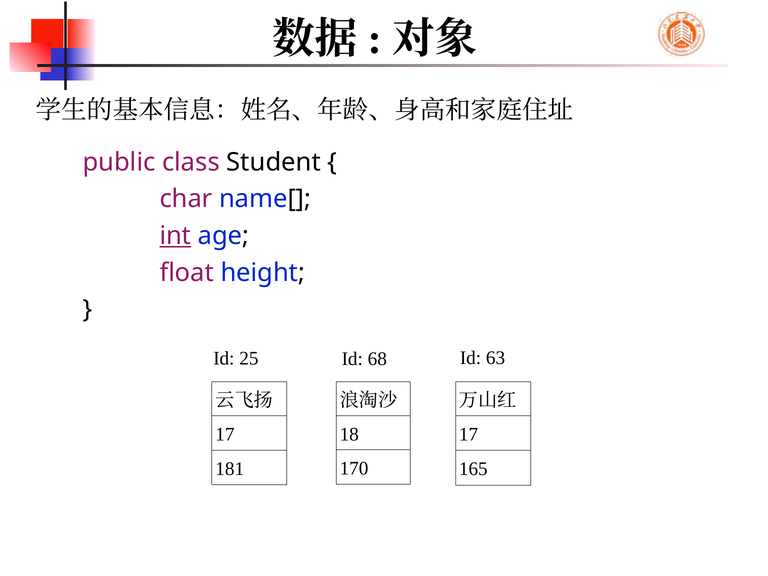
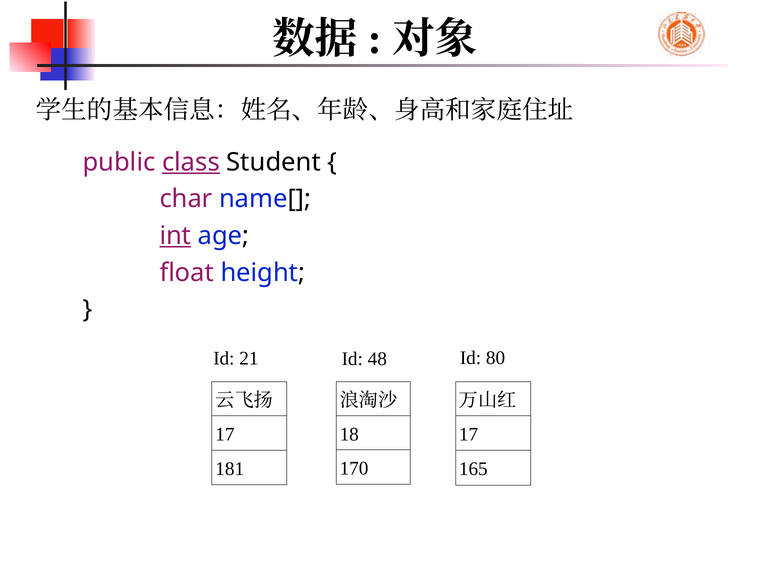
class underline: none -> present
63: 63 -> 80
25: 25 -> 21
68: 68 -> 48
